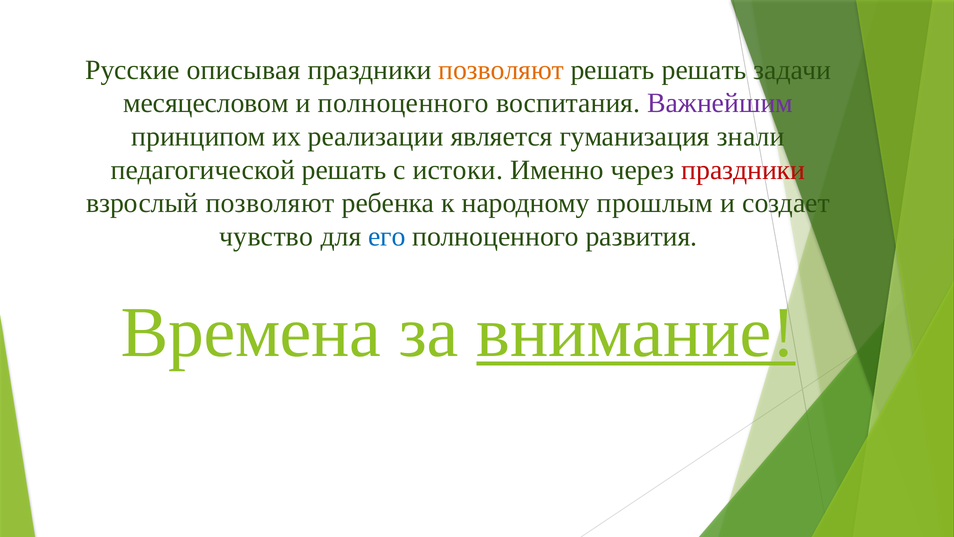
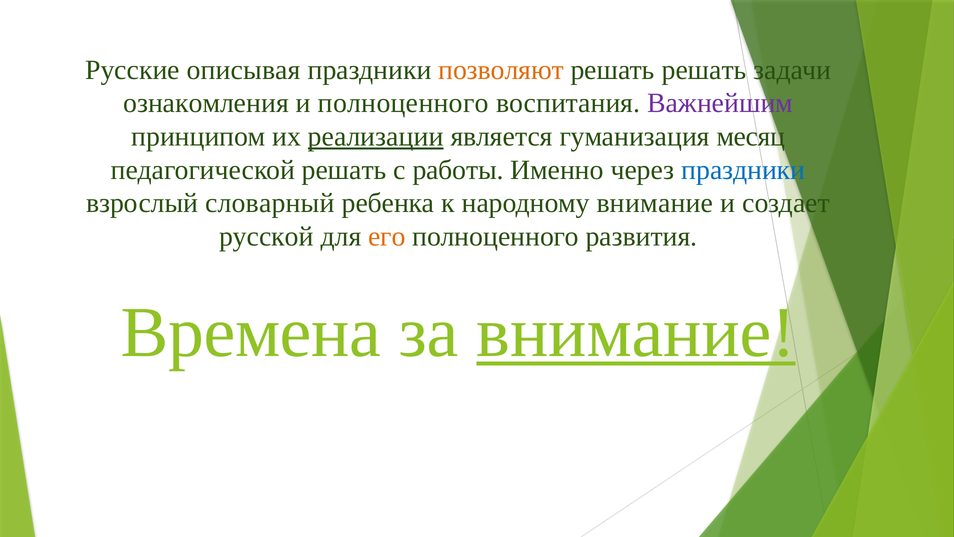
месяцесловом: месяцесловом -> ознакомления
реализации underline: none -> present
знали: знали -> месяц
истоки: истоки -> работы
праздники at (743, 170) colour: red -> blue
взрослый позволяют: позволяют -> словарный
народному прошлым: прошлым -> внимание
чувство: чувство -> русской
его colour: blue -> orange
